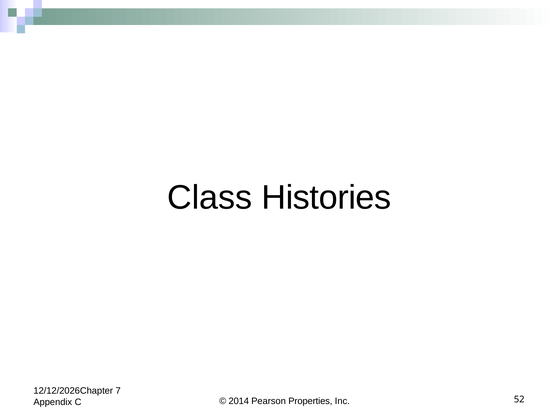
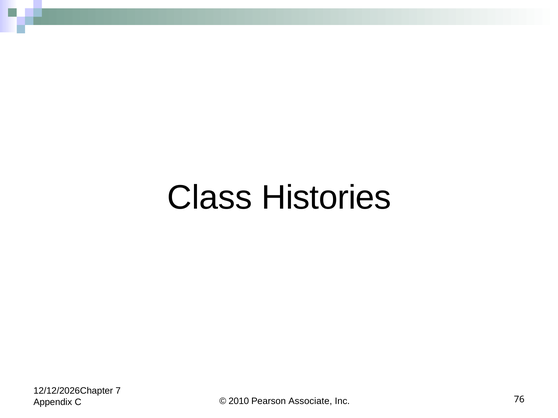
2014: 2014 -> 2010
Properties: Properties -> Associate
52: 52 -> 76
